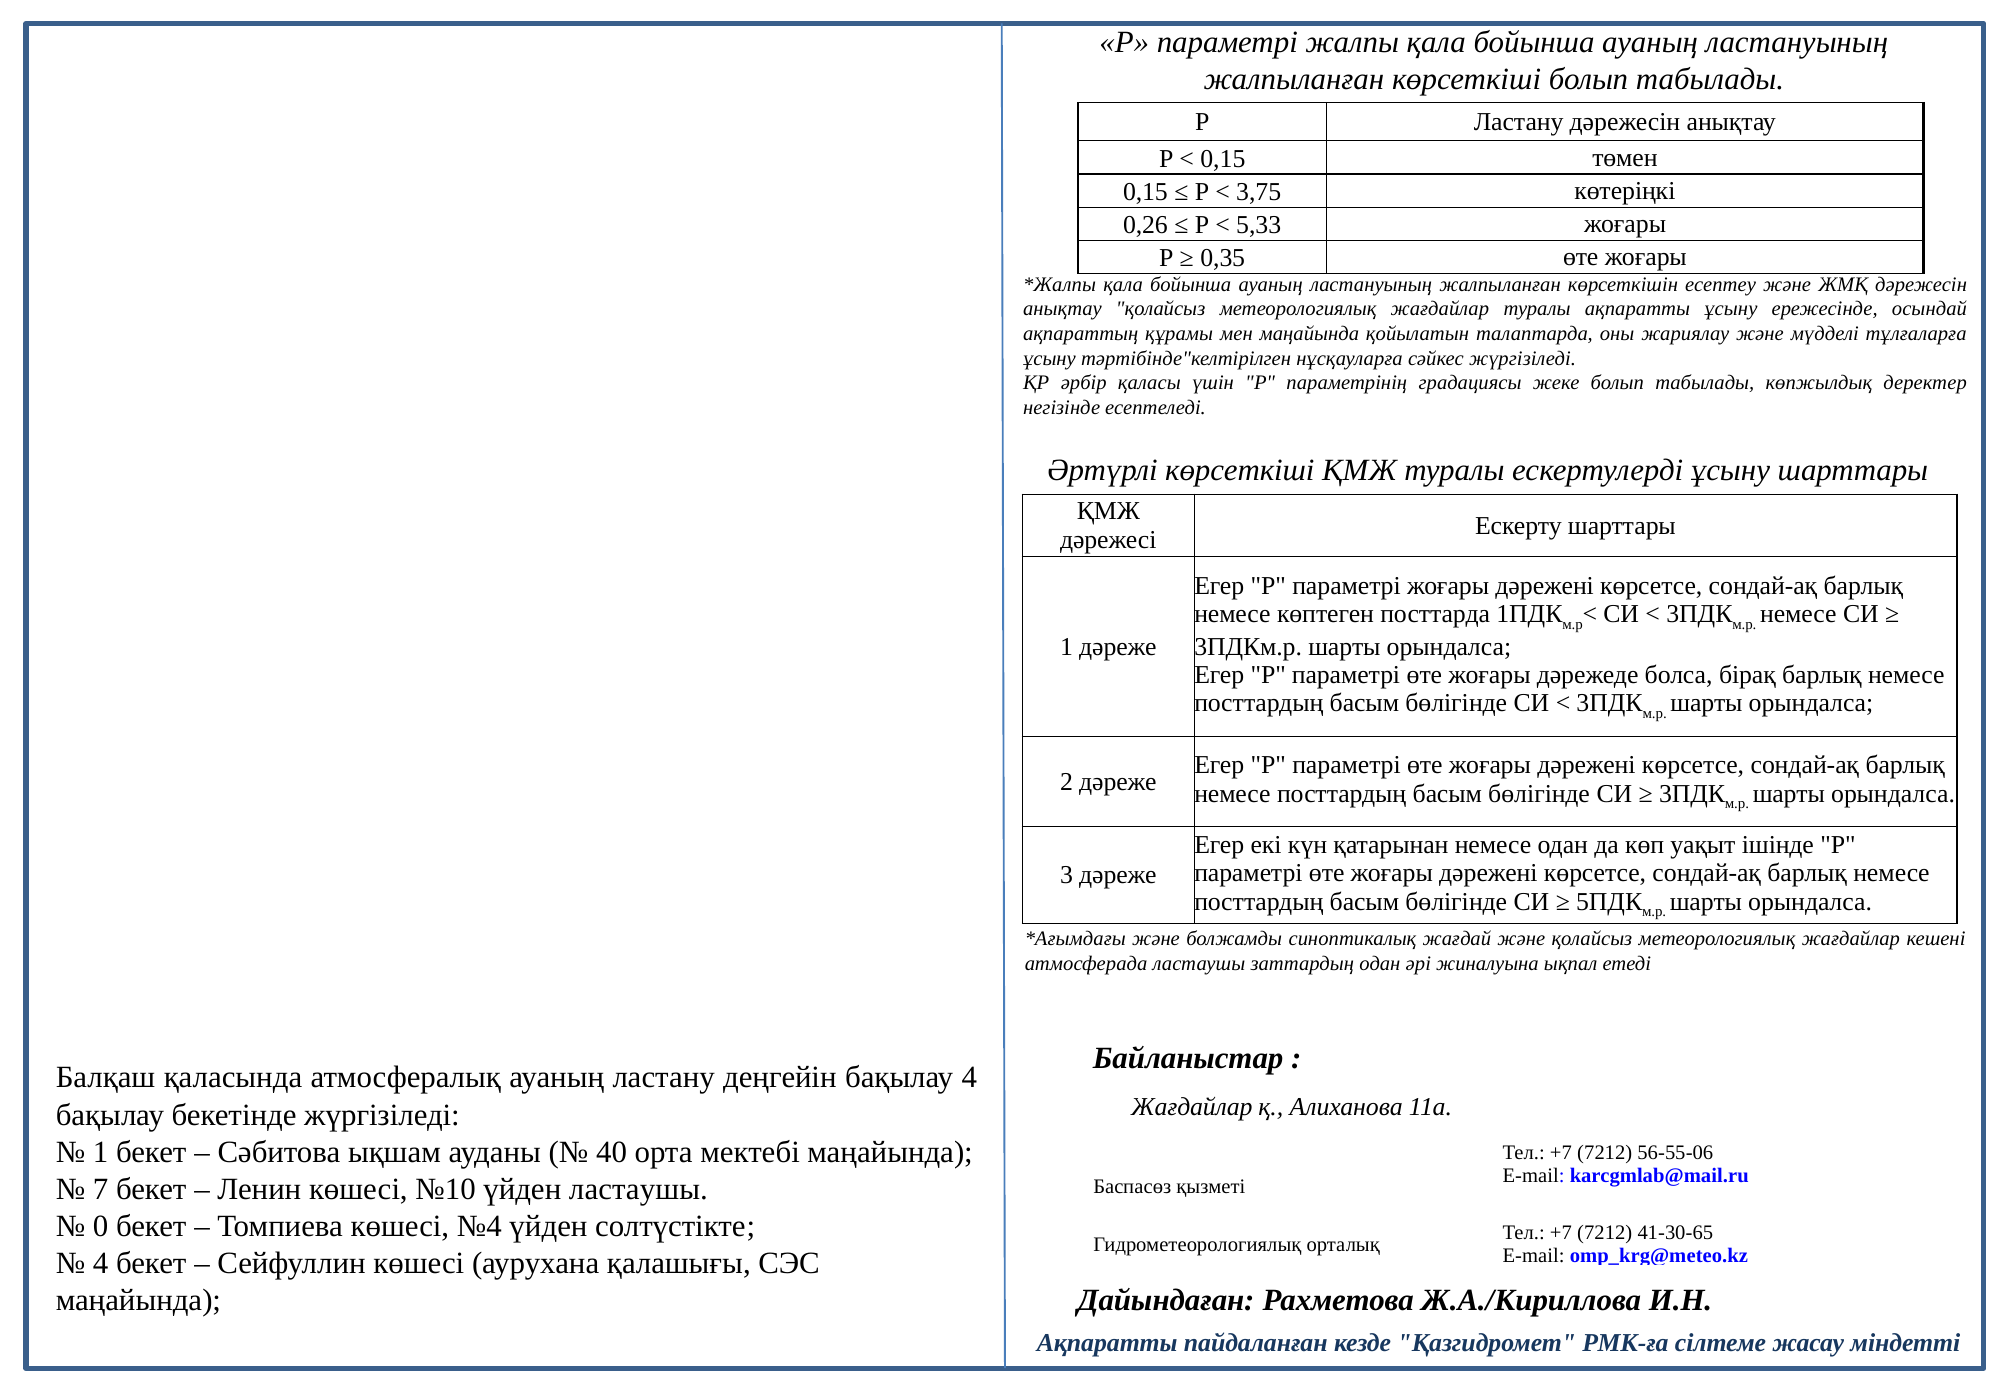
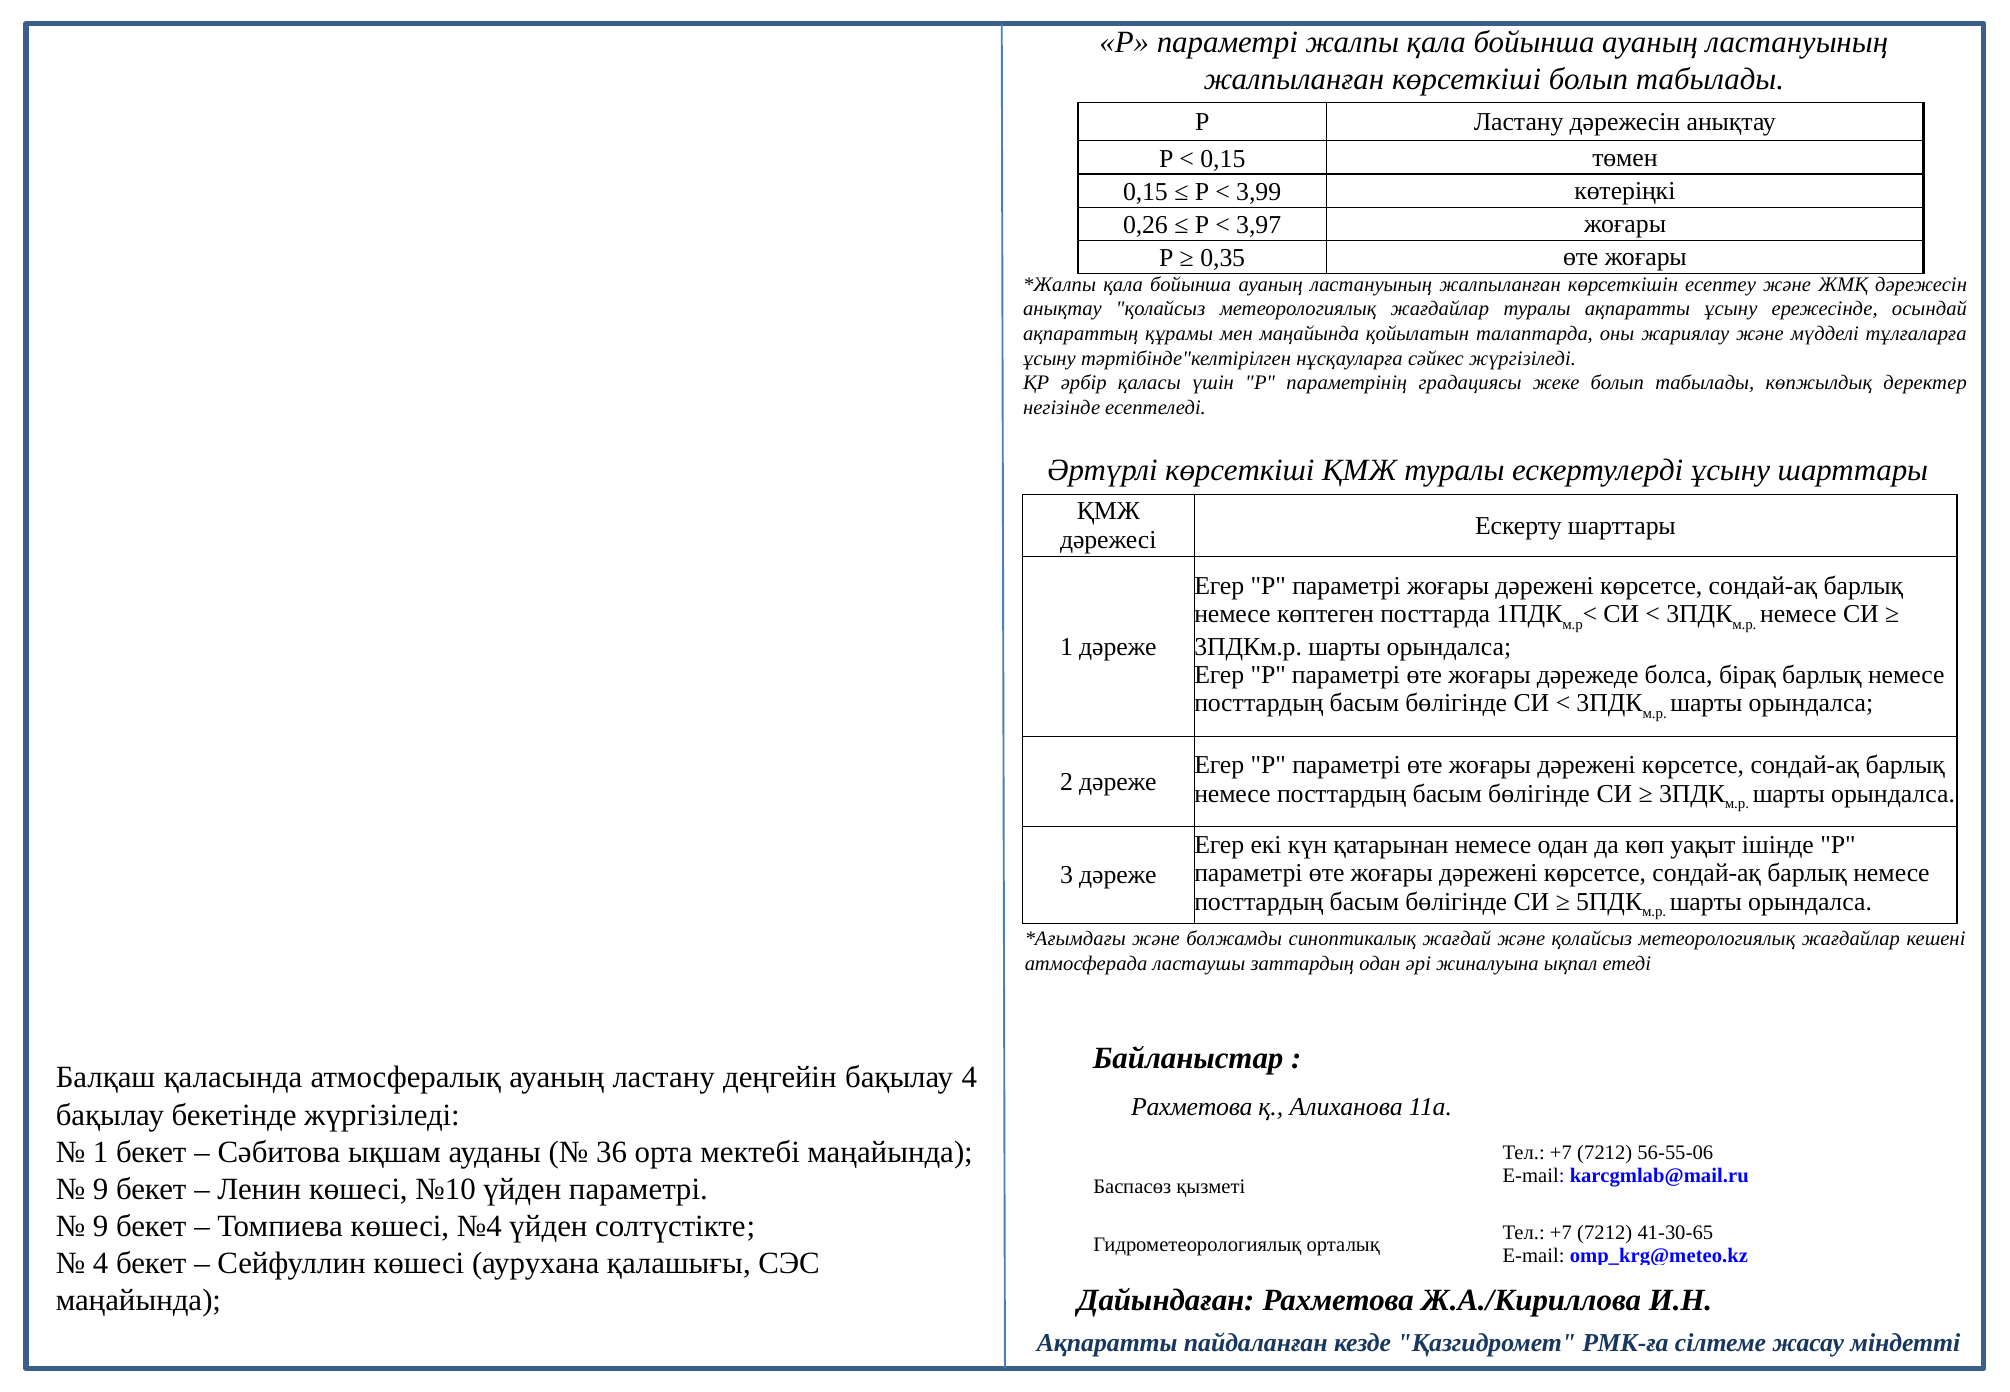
3,75: 3,75 -> 3,99
5,33: 5,33 -> 3,97
Жағдайлар at (1192, 1107): Жағдайлар -> Рахметова
40: 40 -> 36
7 at (101, 1189): 7 -> 9
үйден ластаушы: ластаушы -> параметрі
0 at (101, 1226): 0 -> 9
